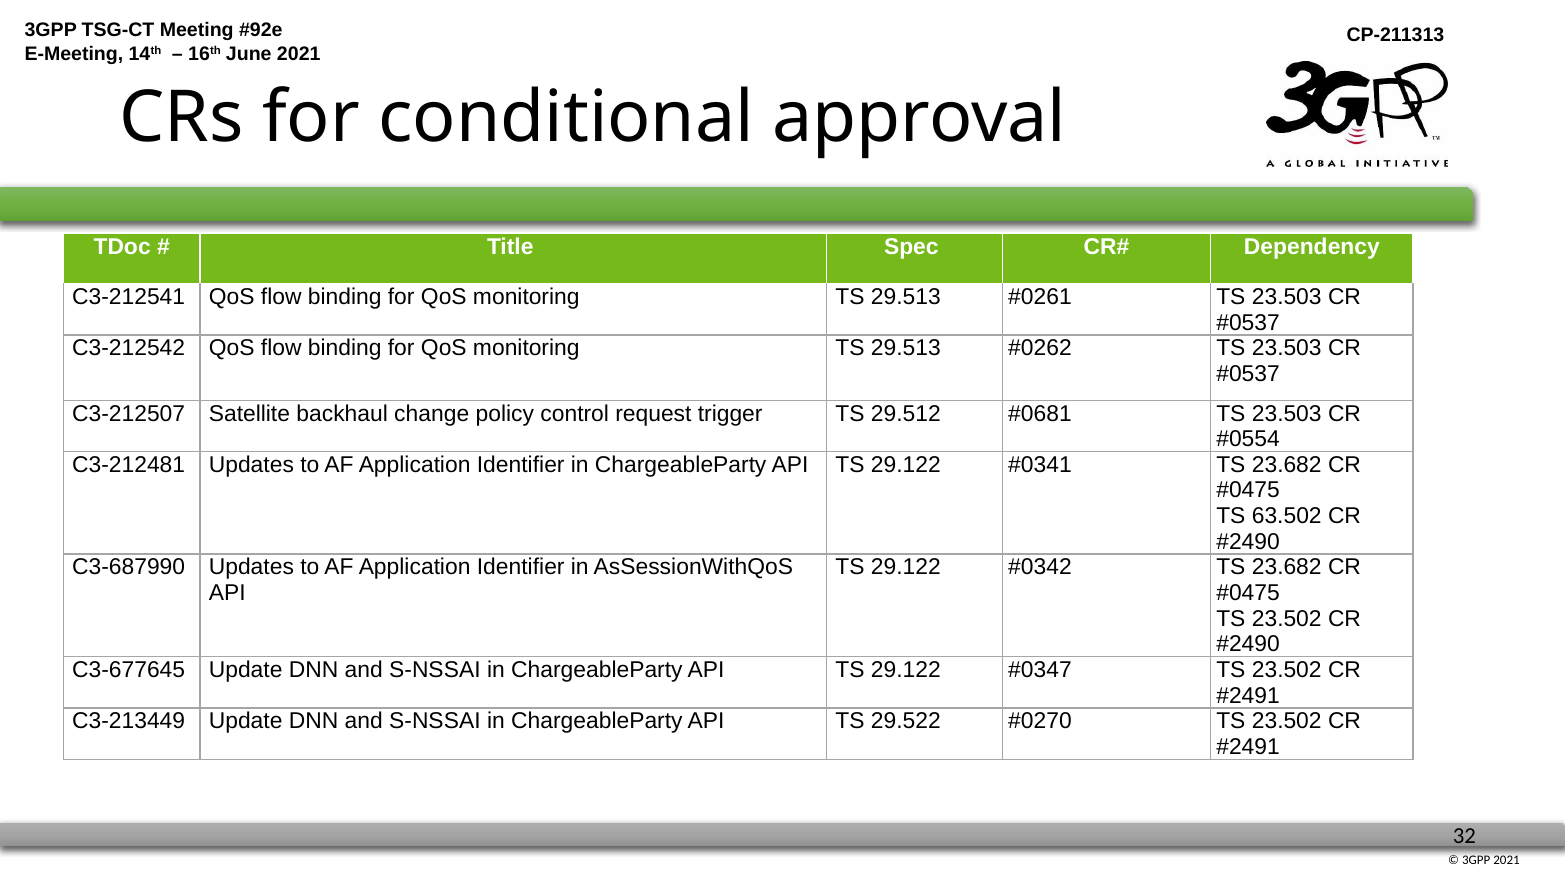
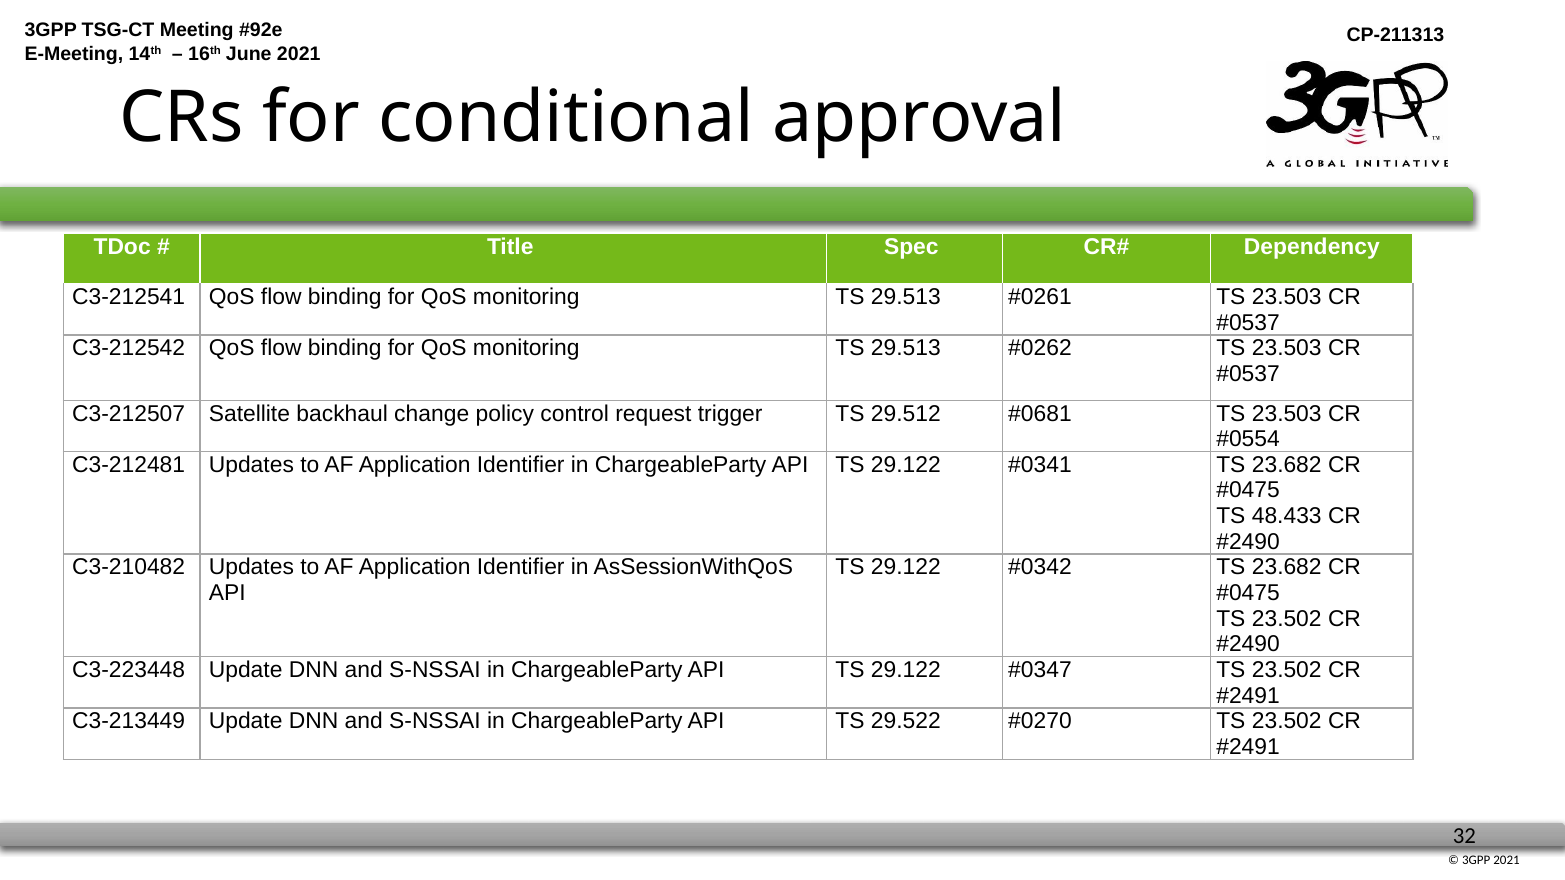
63.502: 63.502 -> 48.433
C3-687990: C3-687990 -> C3-210482
C3-677645: C3-677645 -> C3-223448
